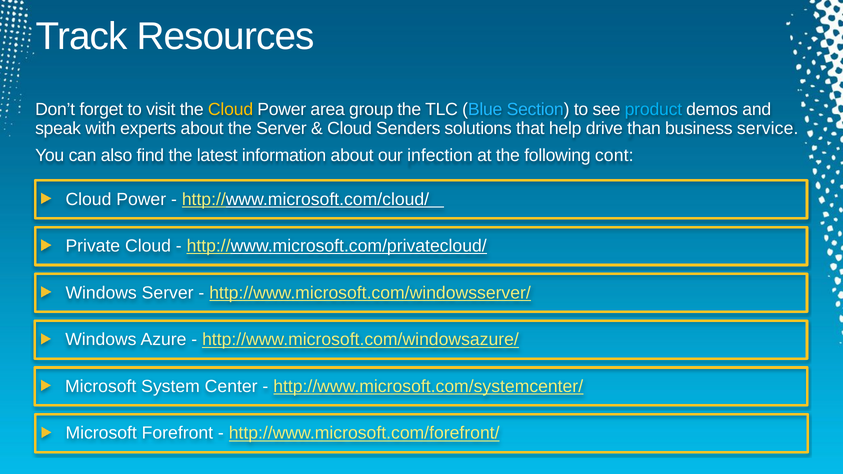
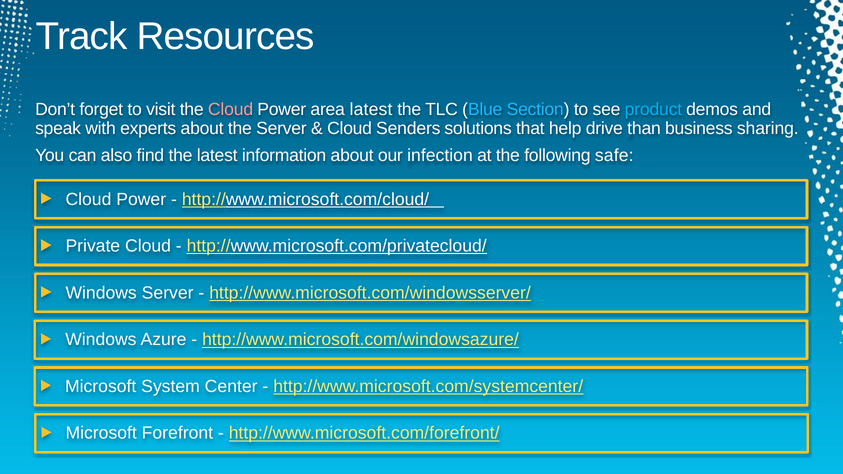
Cloud at (231, 110) colour: yellow -> pink
area group: group -> latest
service: service -> sharing
cont: cont -> safe
